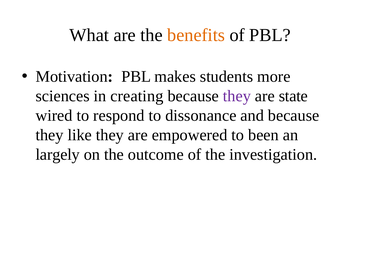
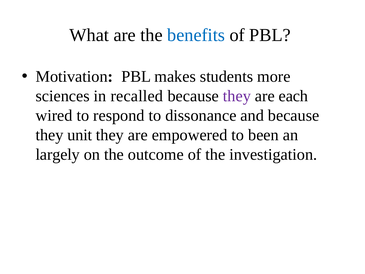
benefits colour: orange -> blue
creating: creating -> recalled
state: state -> each
like: like -> unit
